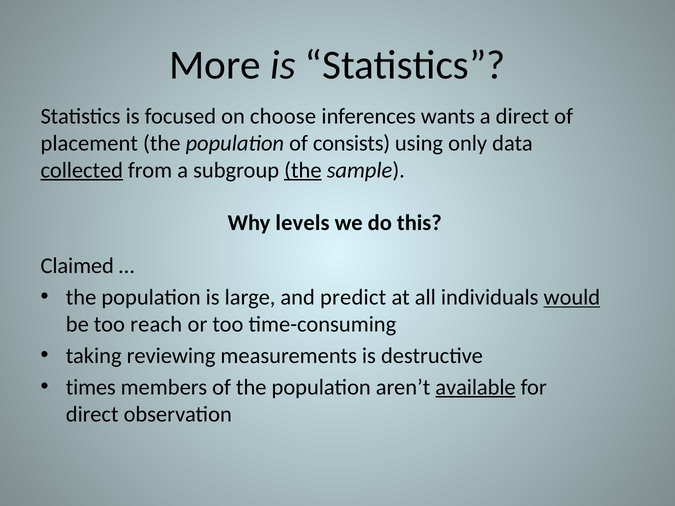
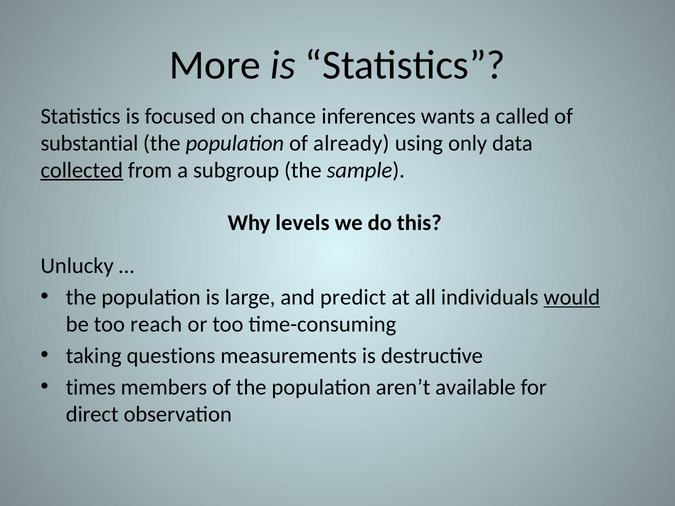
choose: choose -> chance
a direct: direct -> called
placement: placement -> substantial
consists: consists -> already
the at (303, 170) underline: present -> none
Claimed: Claimed -> Unlucky
reviewing: reviewing -> questions
available underline: present -> none
